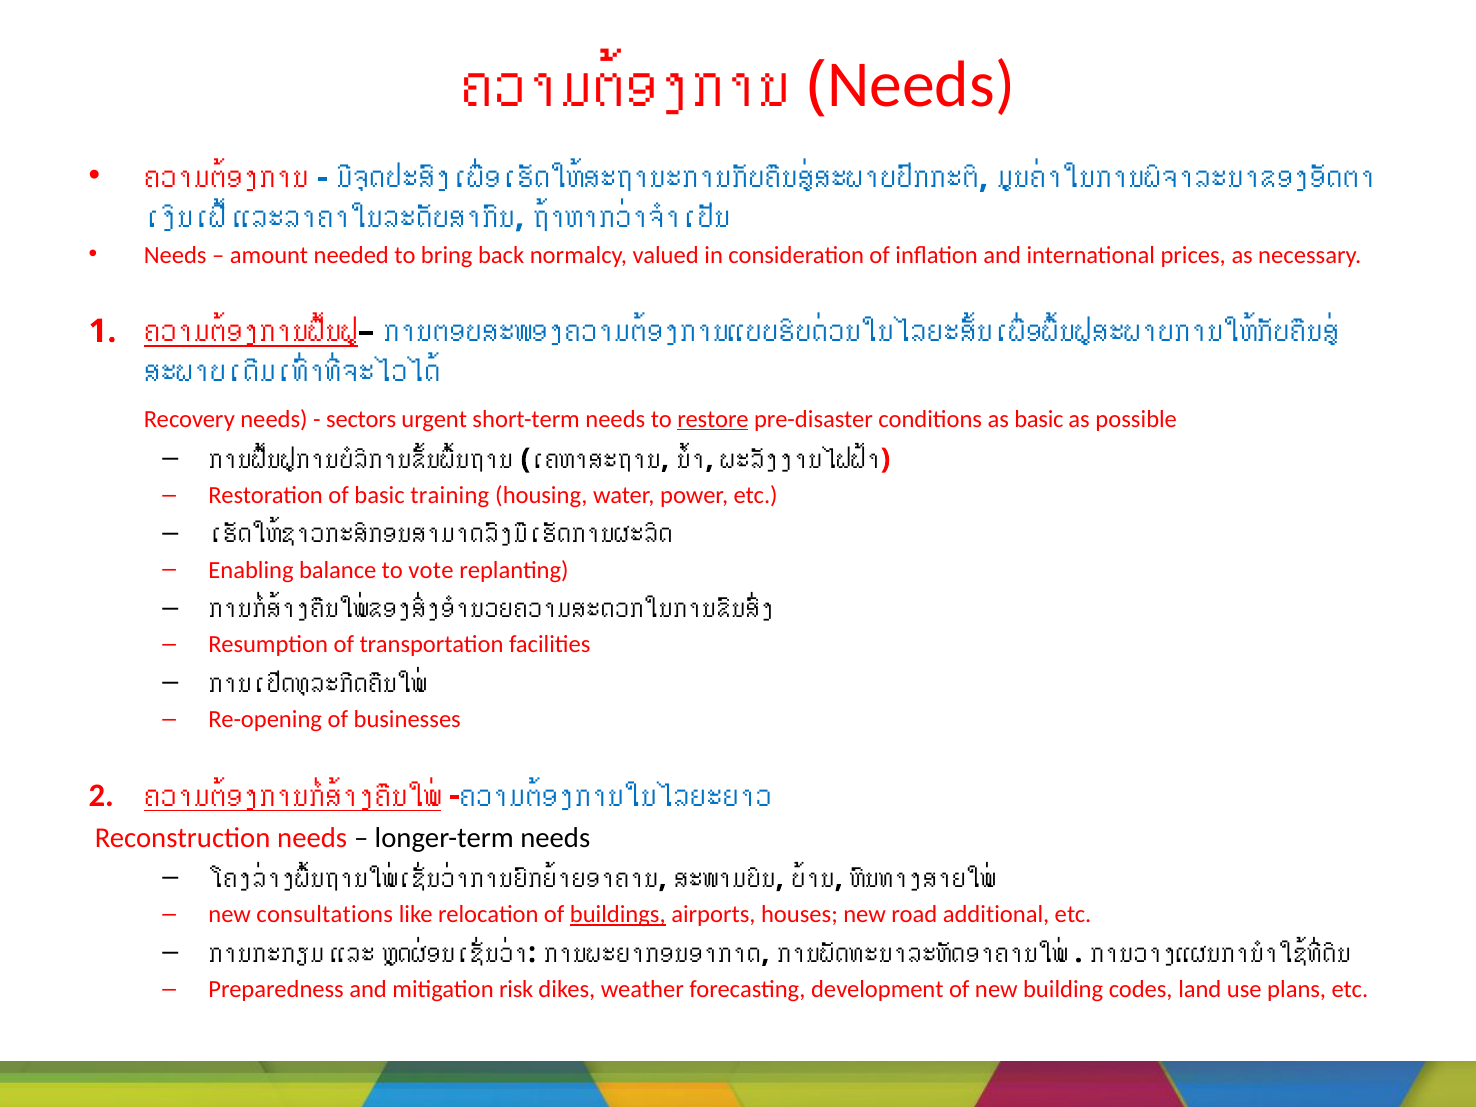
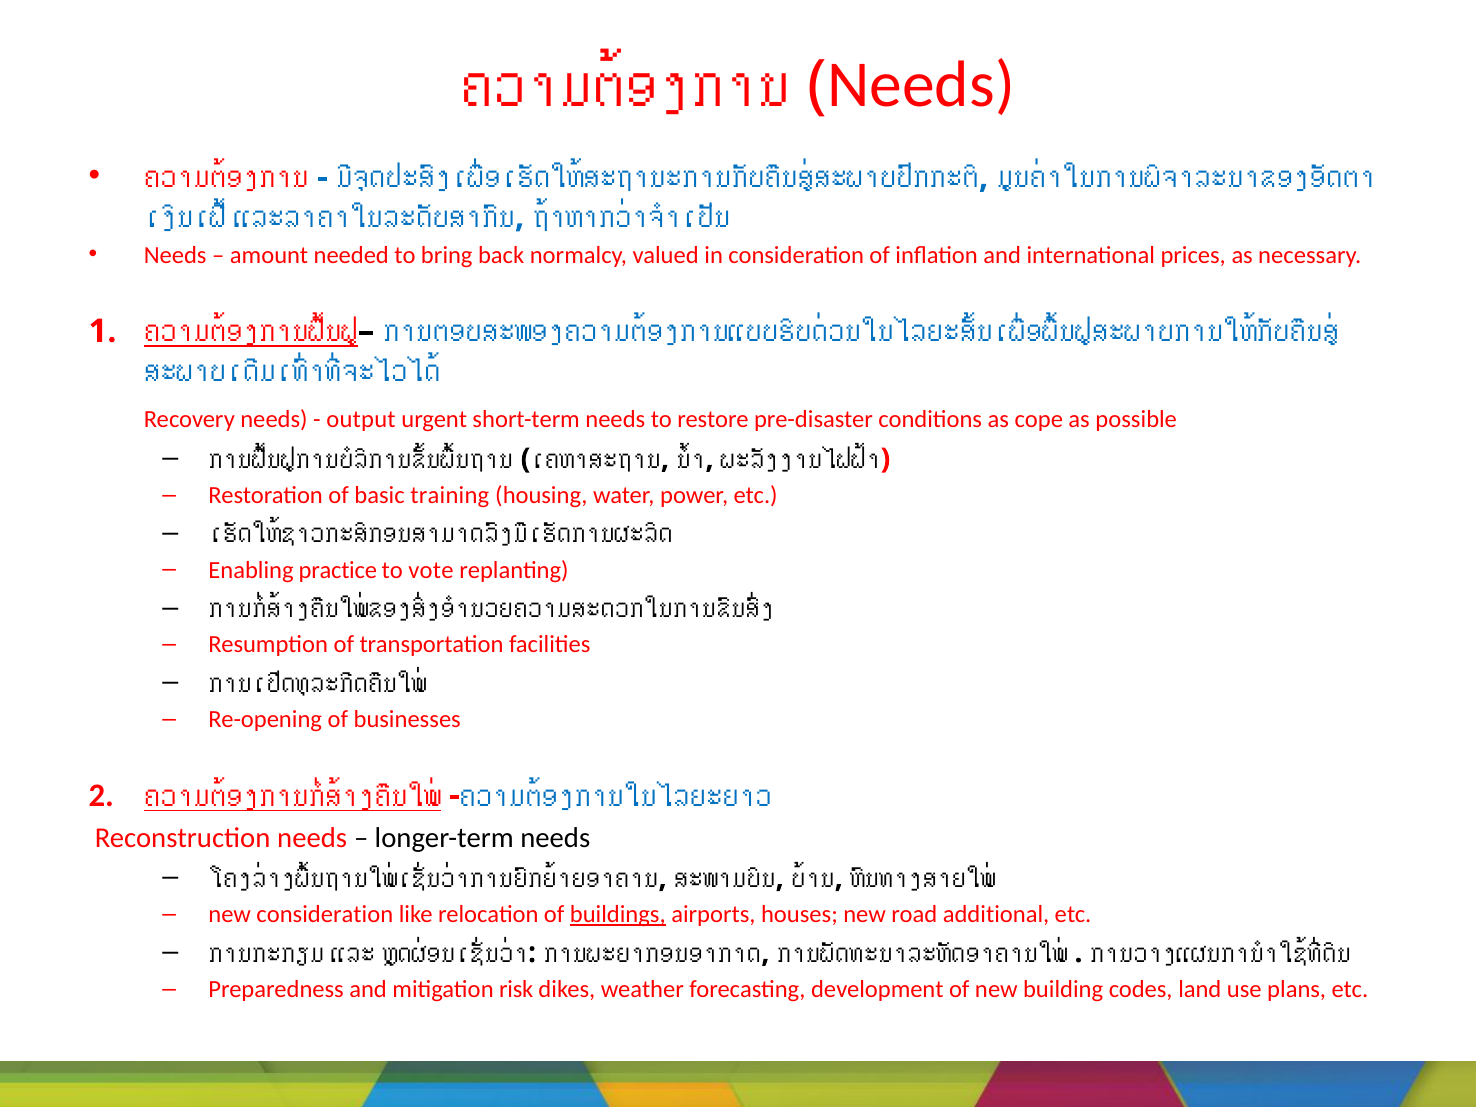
sectors: sectors -> output
restore underline: present -> none
as basic: basic -> cope
balance: balance -> practice
new consultations: consultations -> consideration
